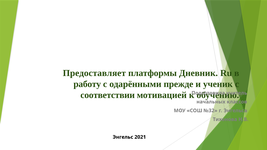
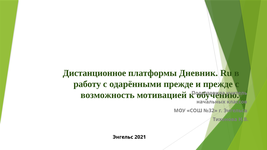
Предоставляет: Предоставляет -> Дистанционное
и ученик: ученик -> прежде
соответствии: соответствии -> возможность
